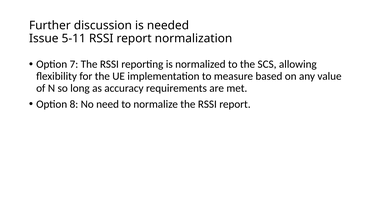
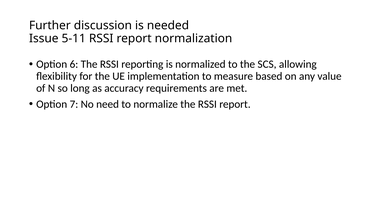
7: 7 -> 6
8: 8 -> 7
